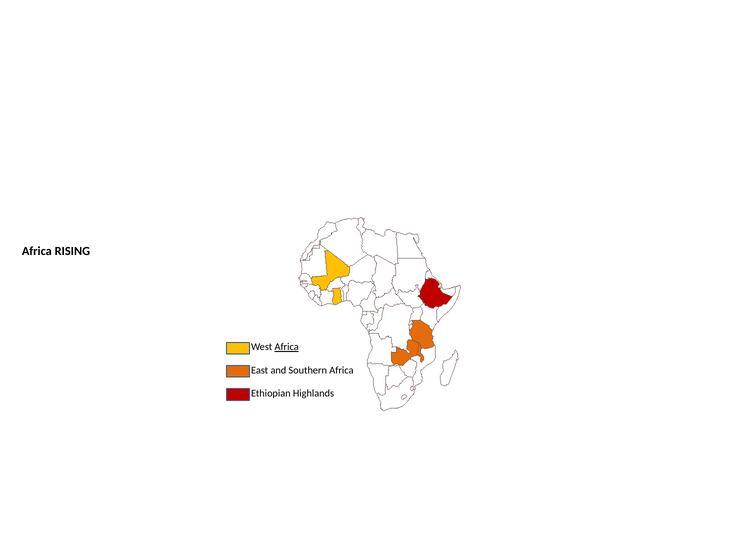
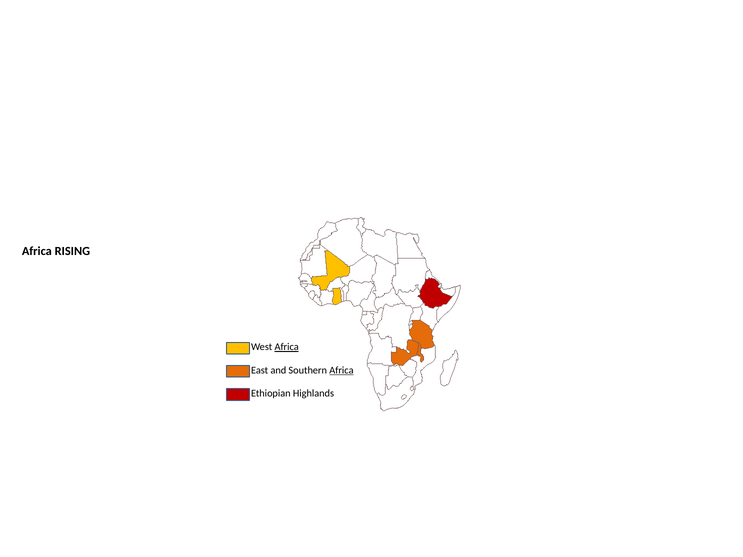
Africa at (341, 370) underline: none -> present
